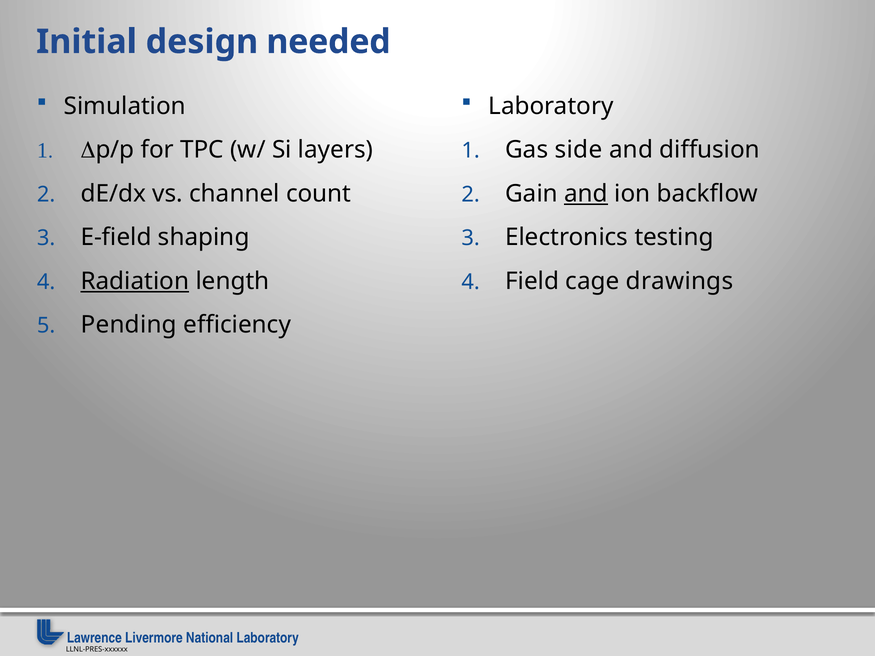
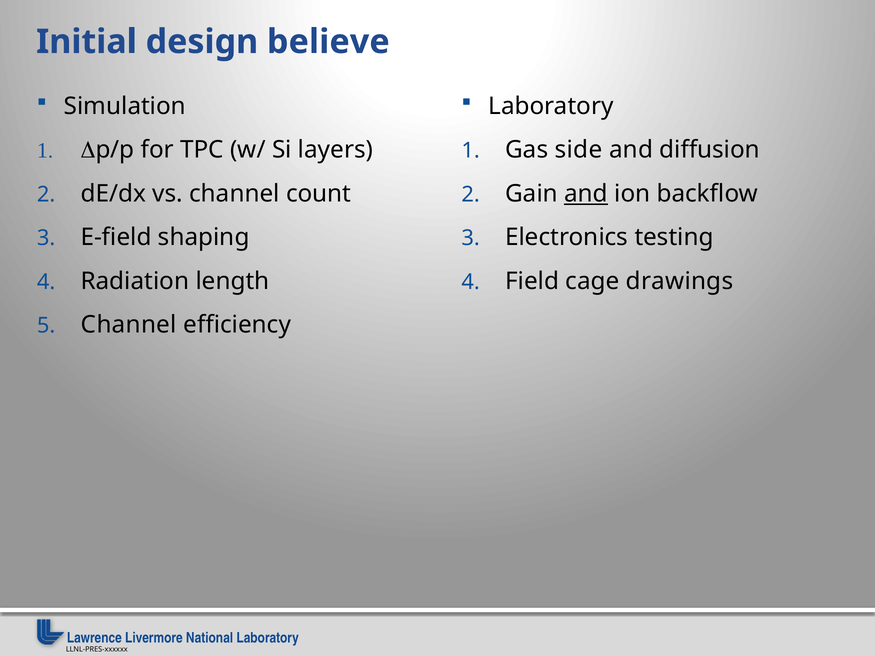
needed: needed -> believe
Radiation underline: present -> none
Pending at (129, 325): Pending -> Channel
